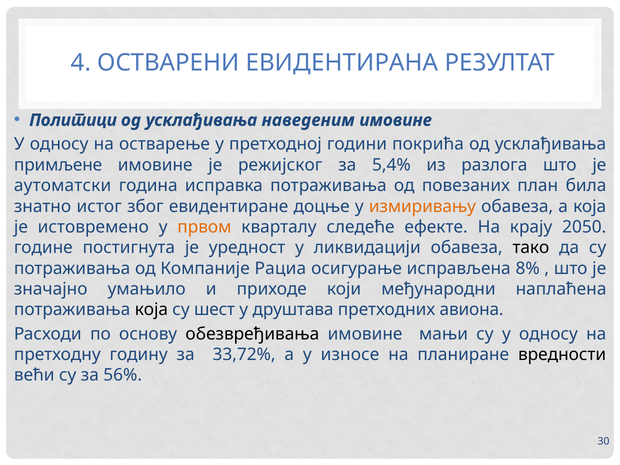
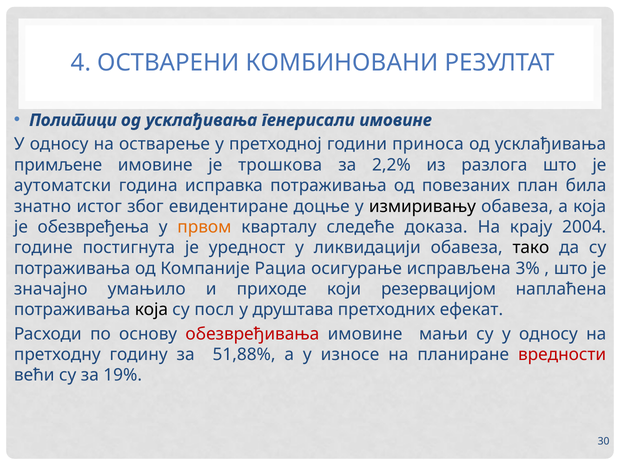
ЕВИДЕНТИРАНА: ЕВИДЕНТИРАНА -> КОМБИНОВАНИ
наведеним: наведеним -> генерисали
покрића: покрића -> приноса
режијског: режијског -> трошкова
5,4%: 5,4% -> 2,2%
измиривању colour: orange -> black
истовремено: истовремено -> обезвређења
ефекте: ефекте -> доказа
2050: 2050 -> 2004
8%: 8% -> 3%
међународни: међународни -> резервацијом
шест: шест -> посл
авиона: авиона -> ефекат
обезвређивања colour: black -> red
33,72%: 33,72% -> 51,88%
вредности colour: black -> red
56%: 56% -> 19%
